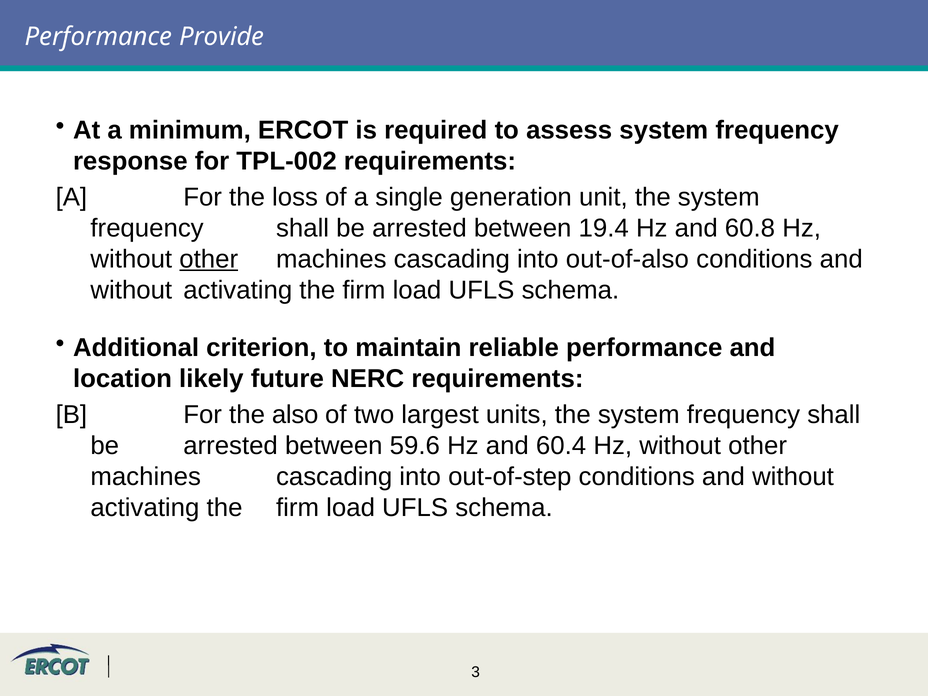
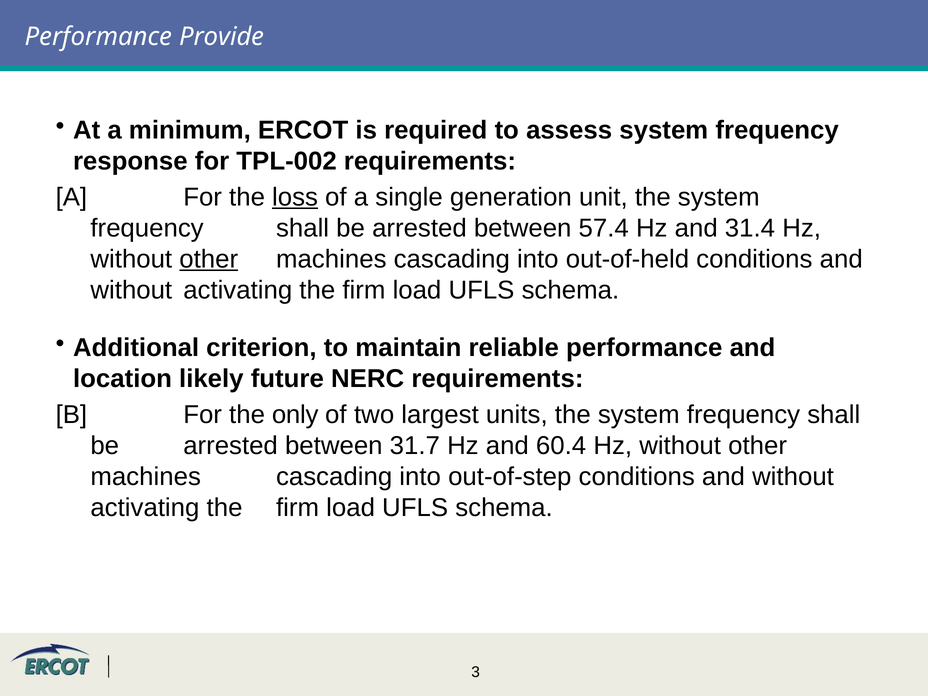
loss underline: none -> present
19.4: 19.4 -> 57.4
60.8: 60.8 -> 31.4
out-of-also: out-of-also -> out-of-held
also: also -> only
59.6: 59.6 -> 31.7
